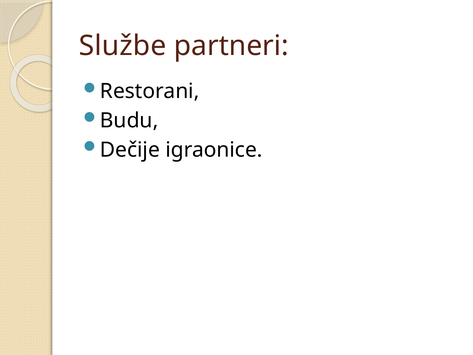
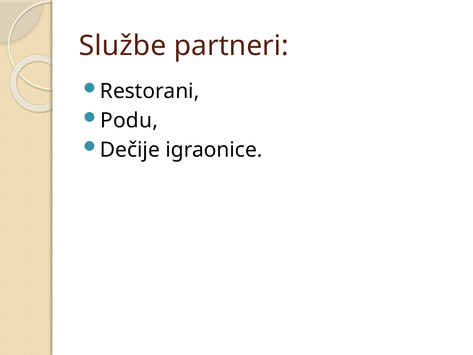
Budu: Budu -> Podu
